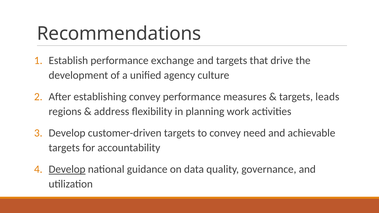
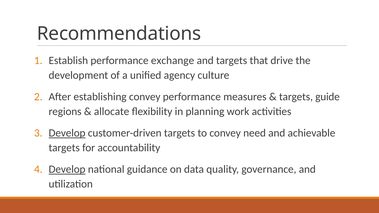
leads: leads -> guide
address: address -> allocate
Develop at (67, 133) underline: none -> present
